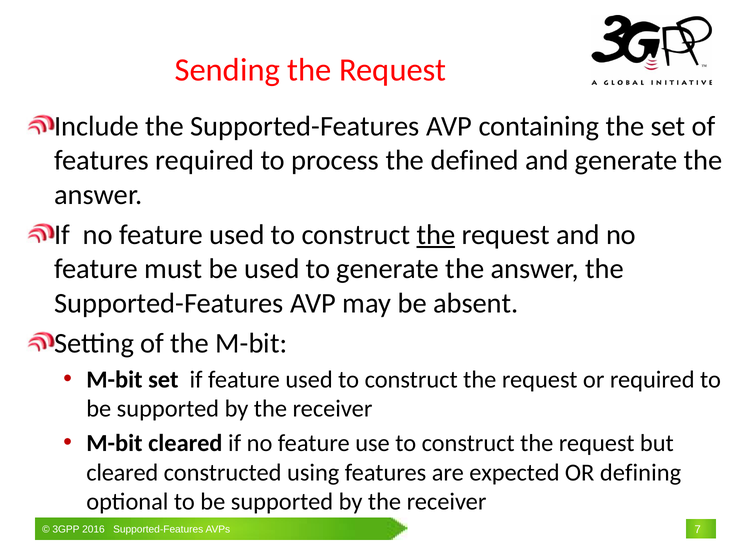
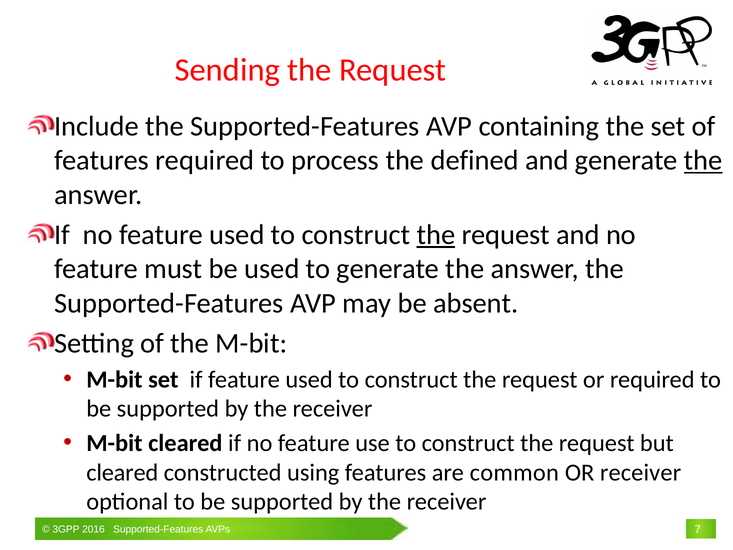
the at (703, 160) underline: none -> present
expected: expected -> common
OR defining: defining -> receiver
